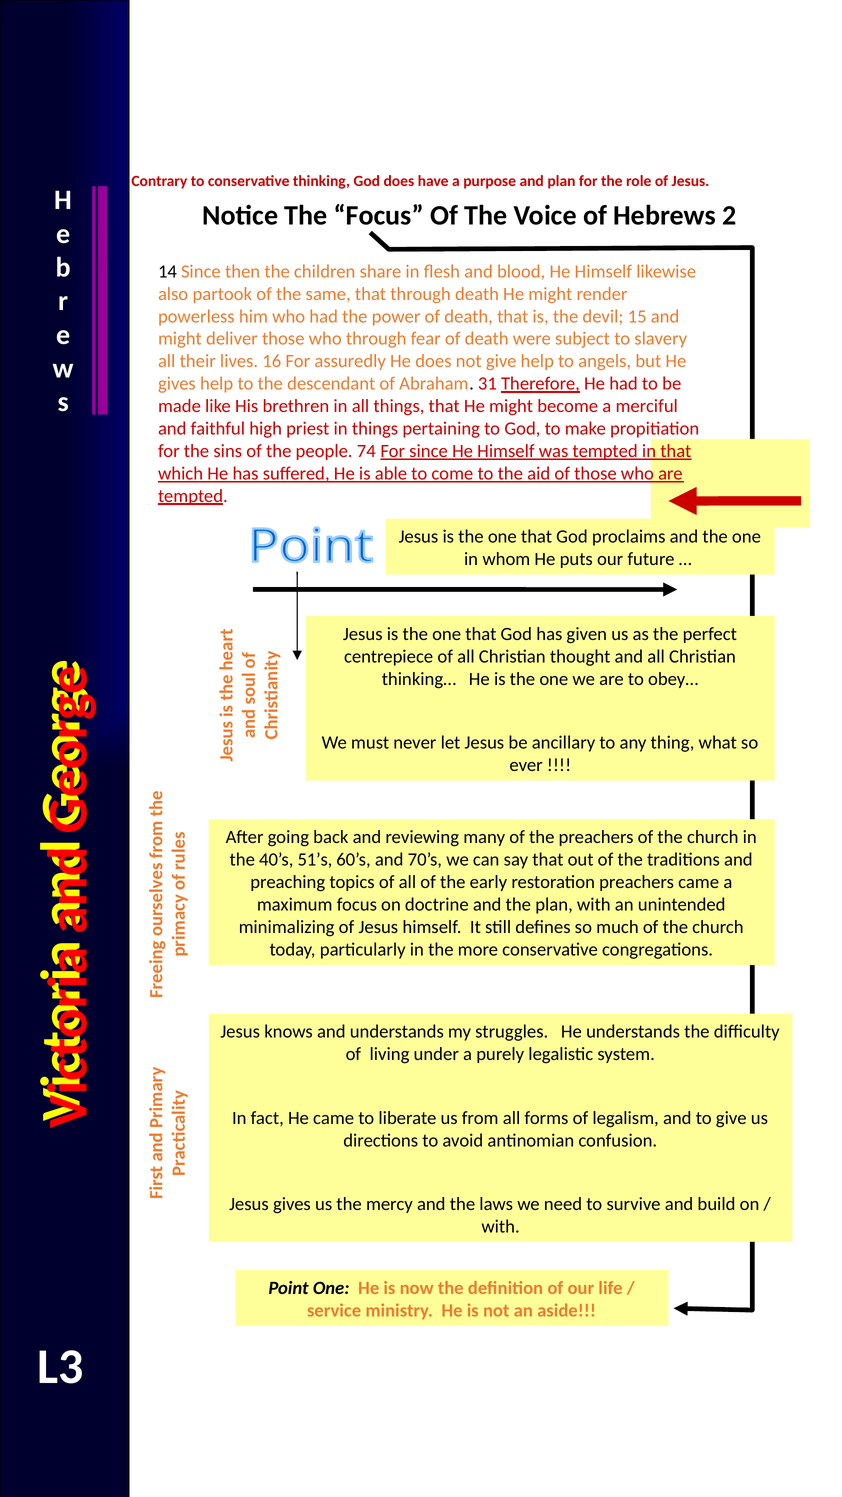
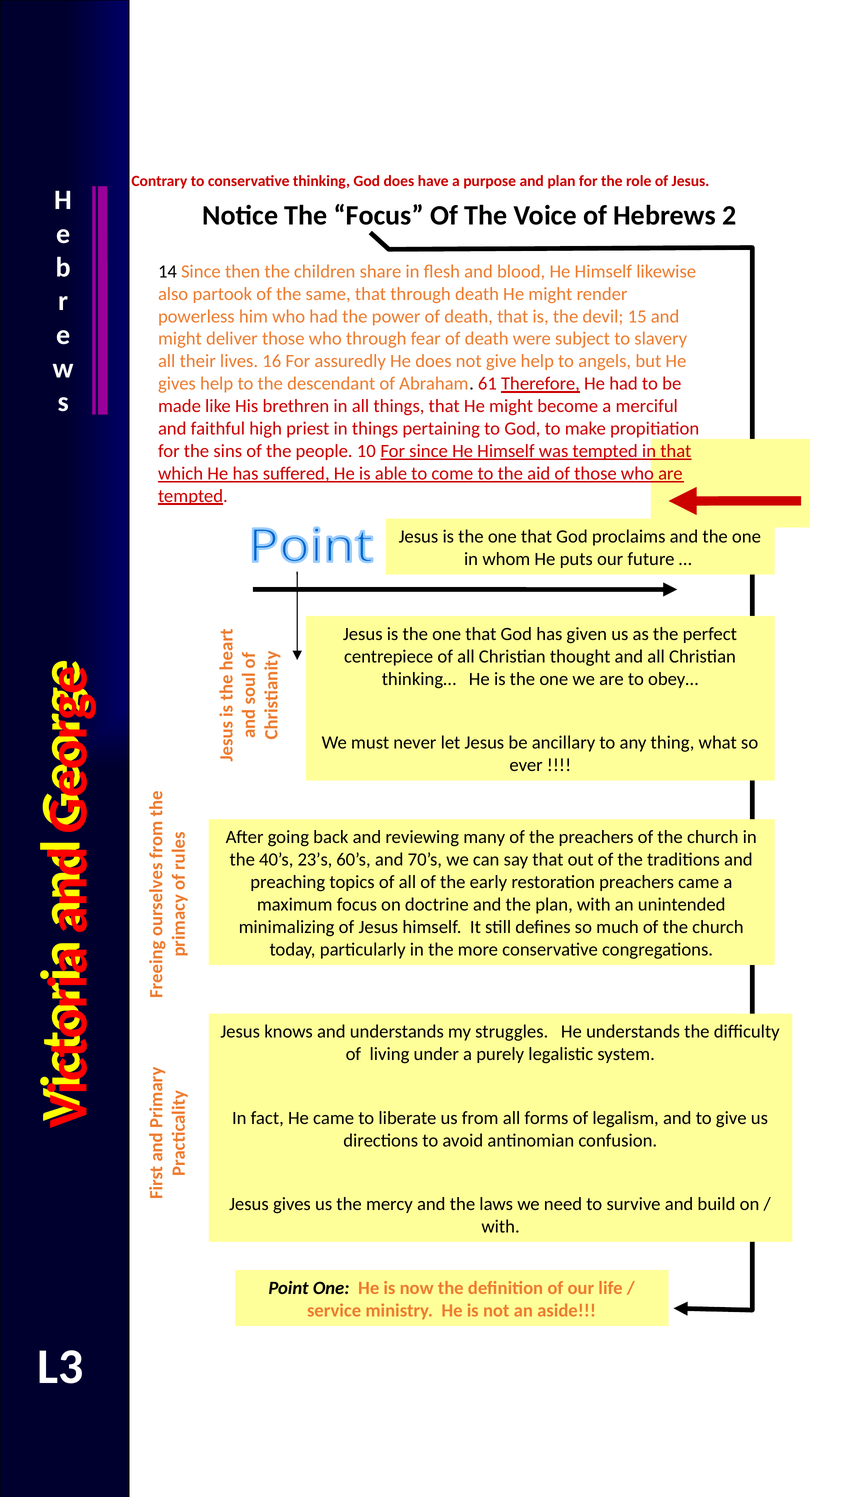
31: 31 -> 61
74: 74 -> 10
51’s: 51’s -> 23’s
